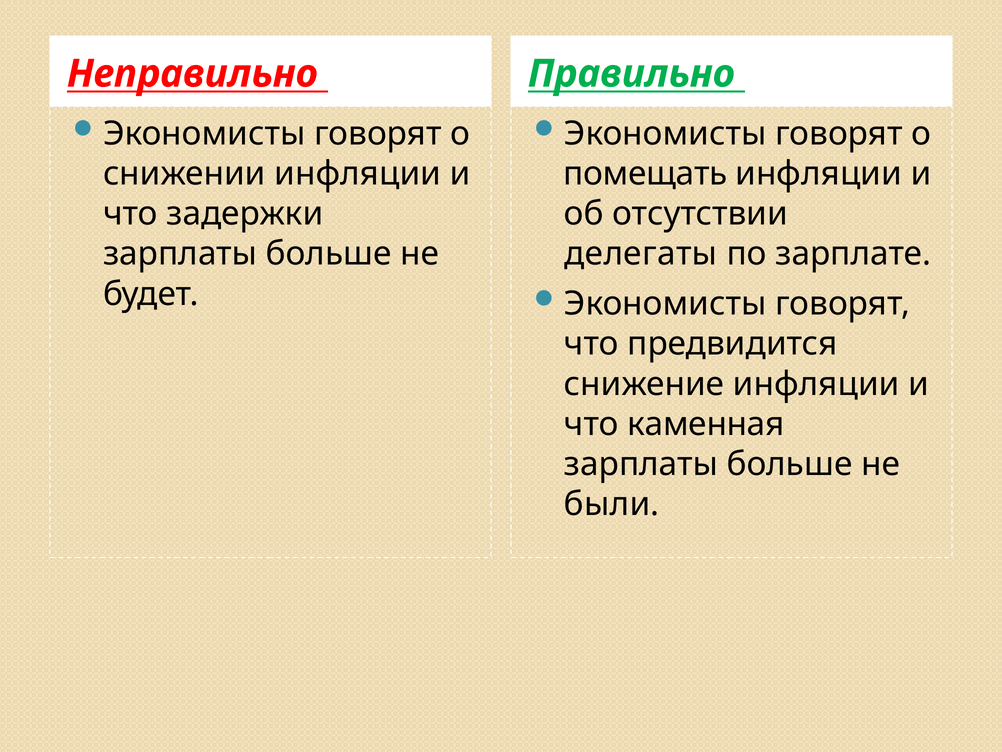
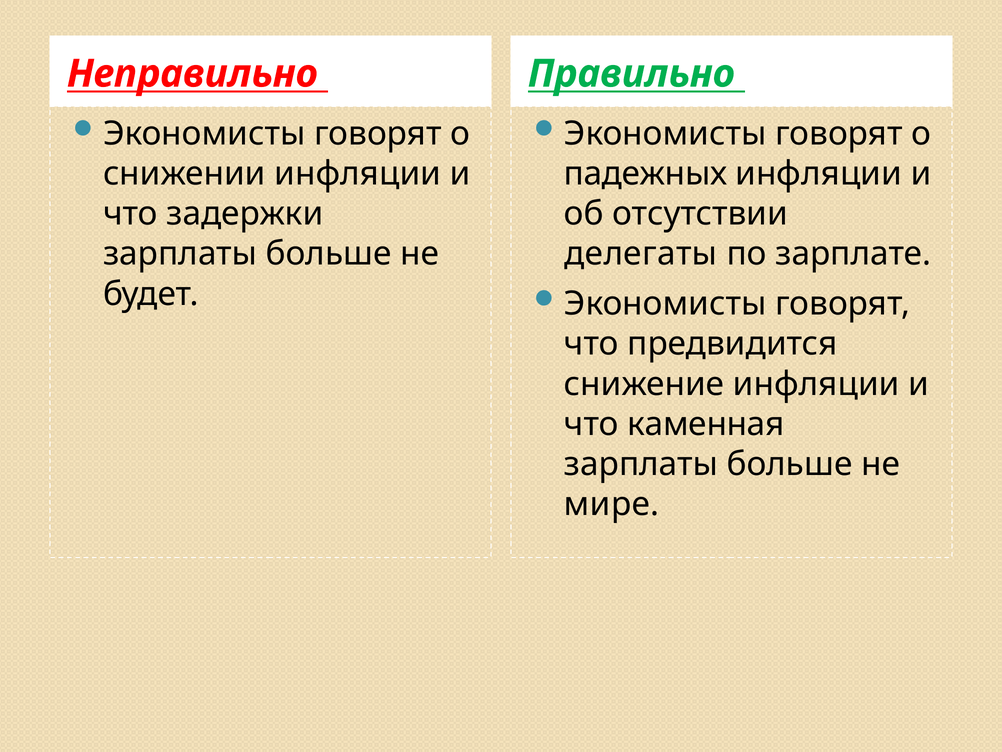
помещать: помещать -> падежных
были: были -> мире
